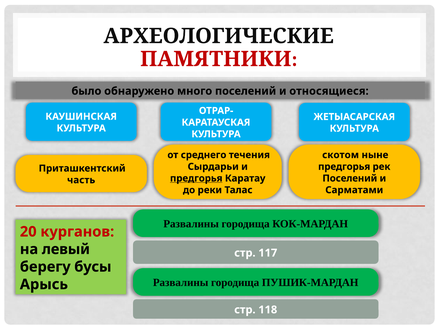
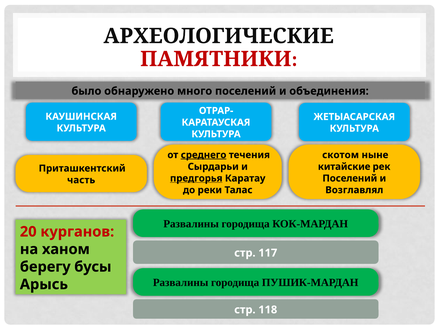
относящиеся: относящиеся -> объединения
среднего underline: none -> present
предгорья at (344, 167): предгорья -> китайские
Сарматами: Сарматами -> Возглавлял
левый: левый -> ханом
